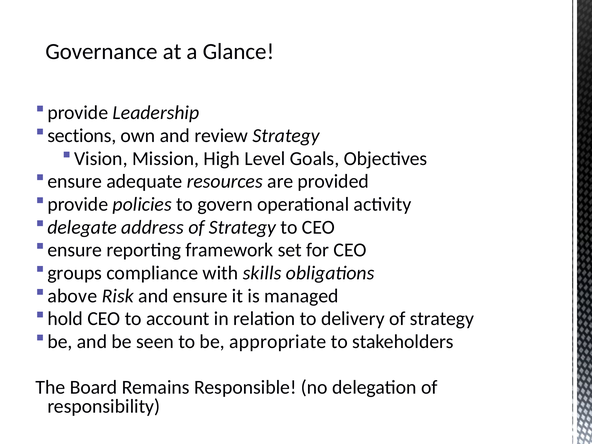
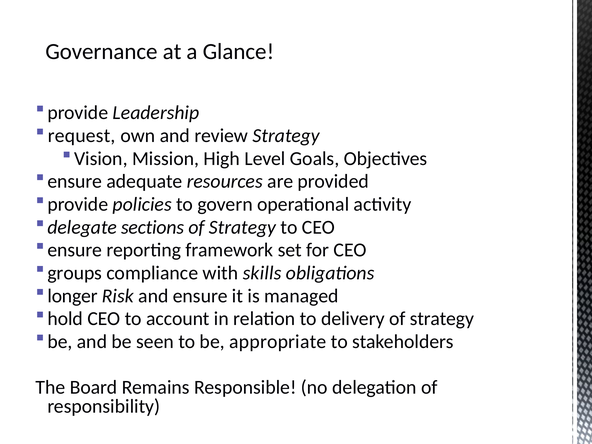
sections: sections -> request
address: address -> sections
above: above -> longer
